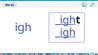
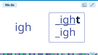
_igh at (65, 32) underline: present -> none
